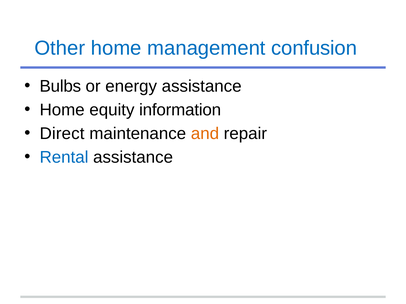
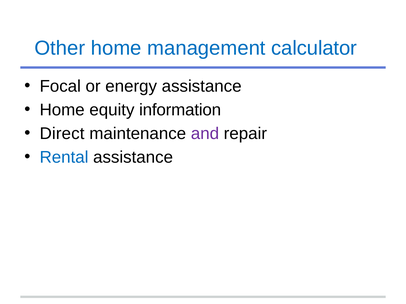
confusion: confusion -> calculator
Bulbs: Bulbs -> Focal
and colour: orange -> purple
